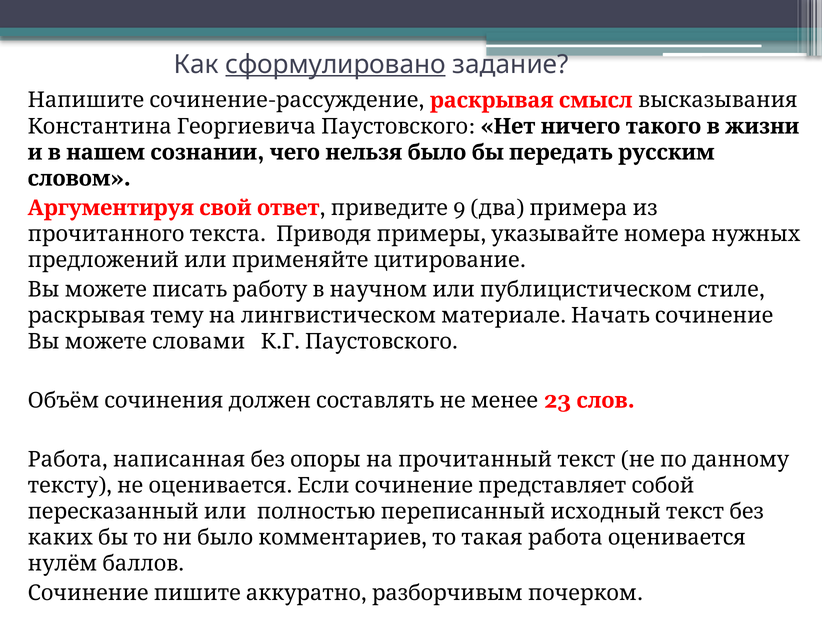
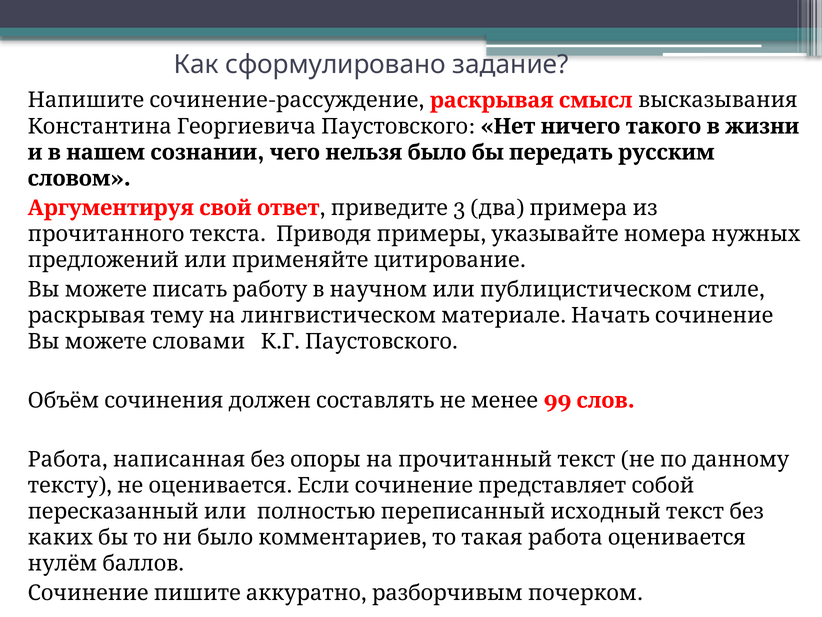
сформулировано underline: present -> none
9: 9 -> 3
23: 23 -> 99
